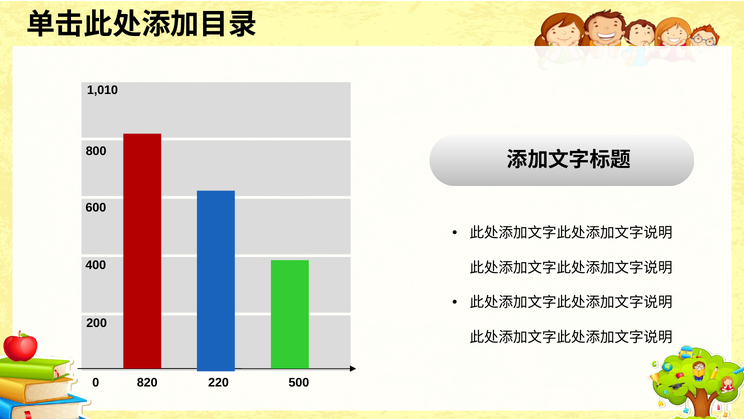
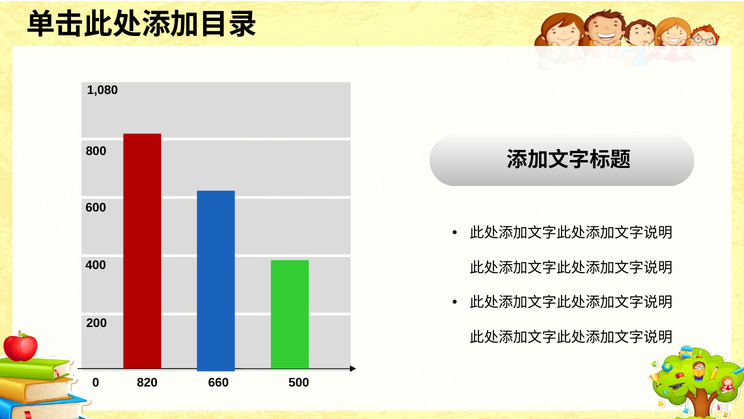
1,010: 1,010 -> 1,080
220: 220 -> 660
